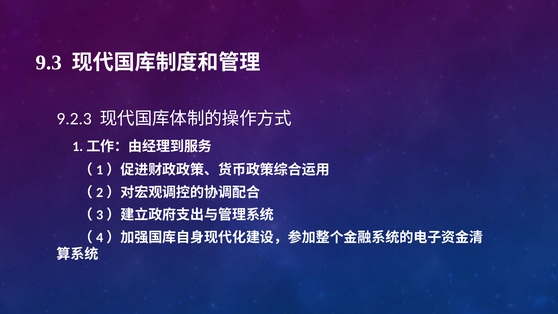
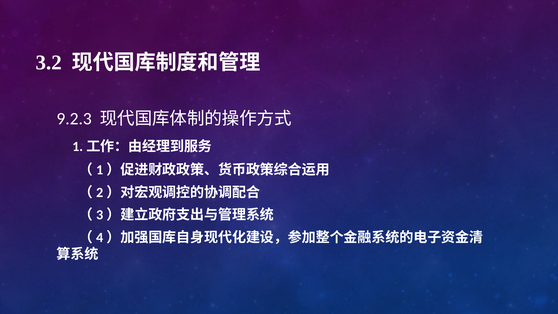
9.3: 9.3 -> 3.2
